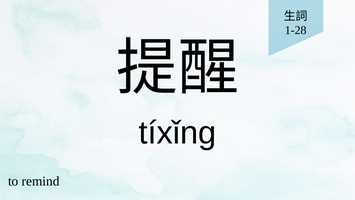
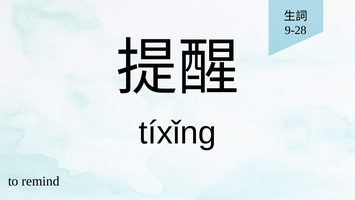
1-28: 1-28 -> 9-28
